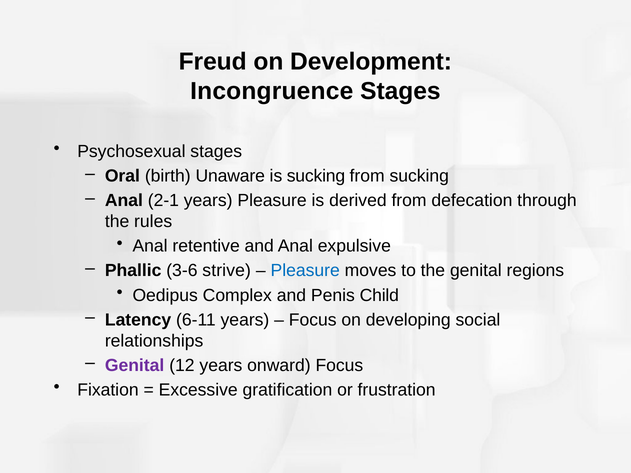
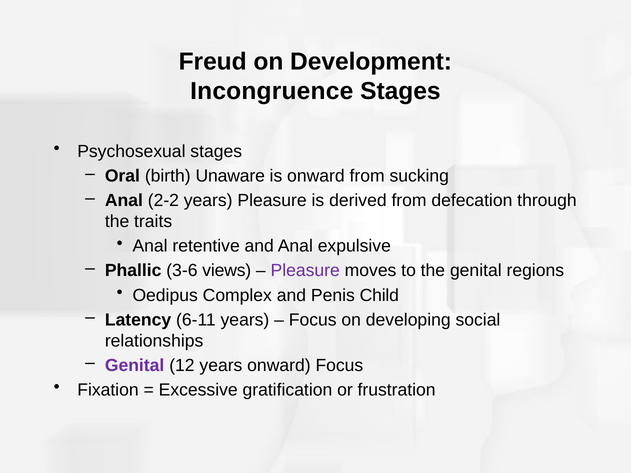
is sucking: sucking -> onward
2-1: 2-1 -> 2-2
rules: rules -> traits
strive: strive -> views
Pleasure at (305, 271) colour: blue -> purple
